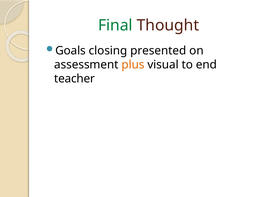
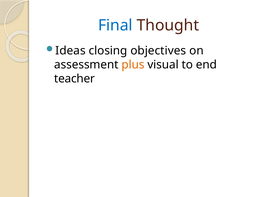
Final colour: green -> blue
Goals: Goals -> Ideas
presented: presented -> objectives
